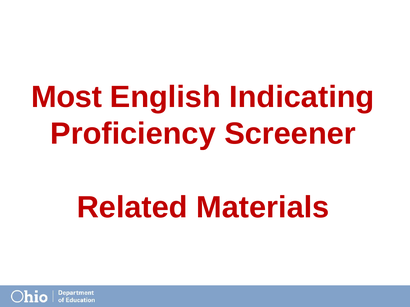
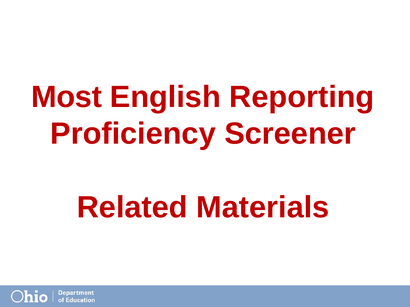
Indicating: Indicating -> Reporting
